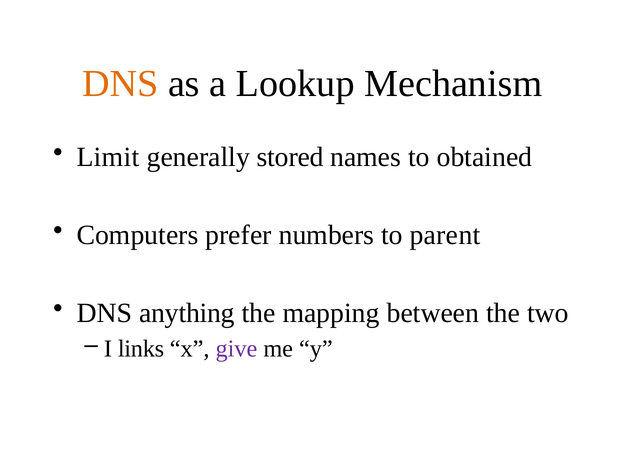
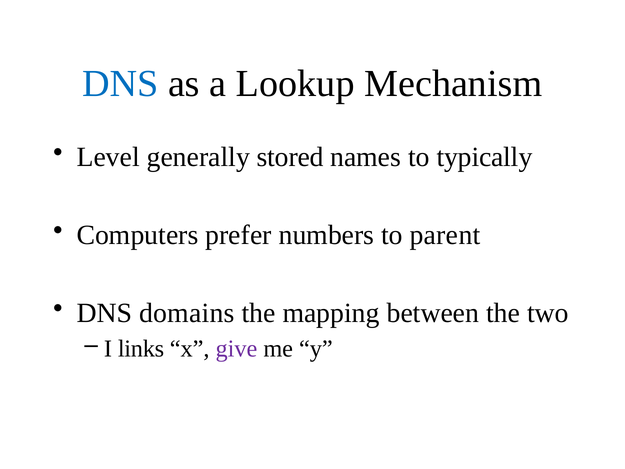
DNS at (120, 83) colour: orange -> blue
Limit: Limit -> Level
obtained: obtained -> typically
anything: anything -> domains
